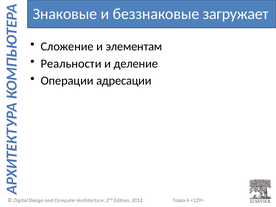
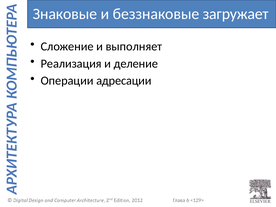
элементам: элементам -> выполняет
Реальности: Реальности -> Реализация
